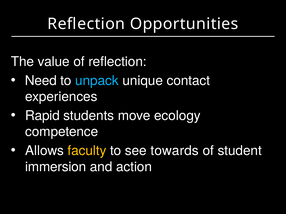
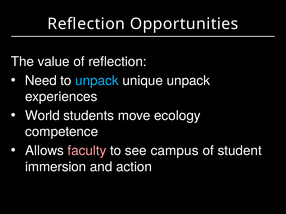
unique contact: contact -> unpack
Rapid: Rapid -> World
faculty colour: yellow -> pink
towards: towards -> campus
